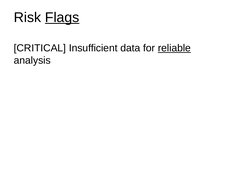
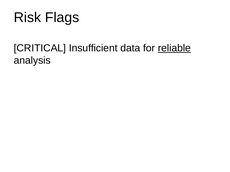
Flags underline: present -> none
